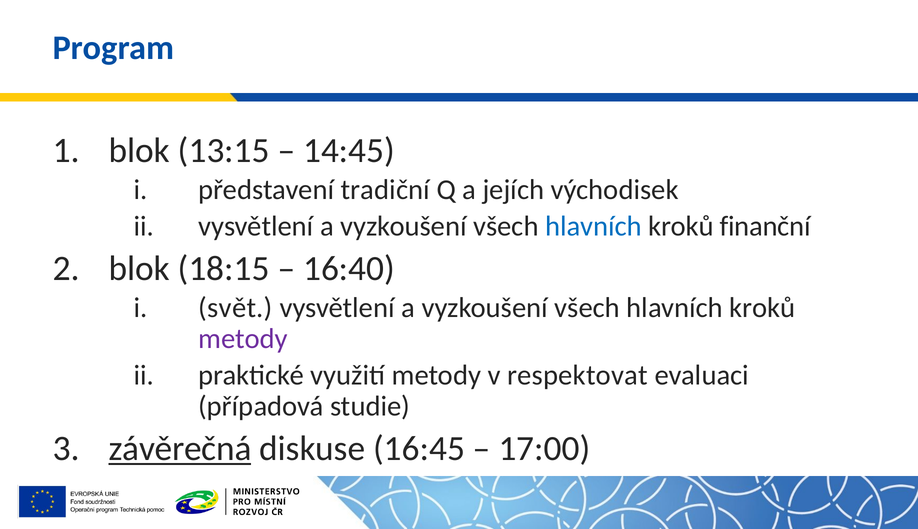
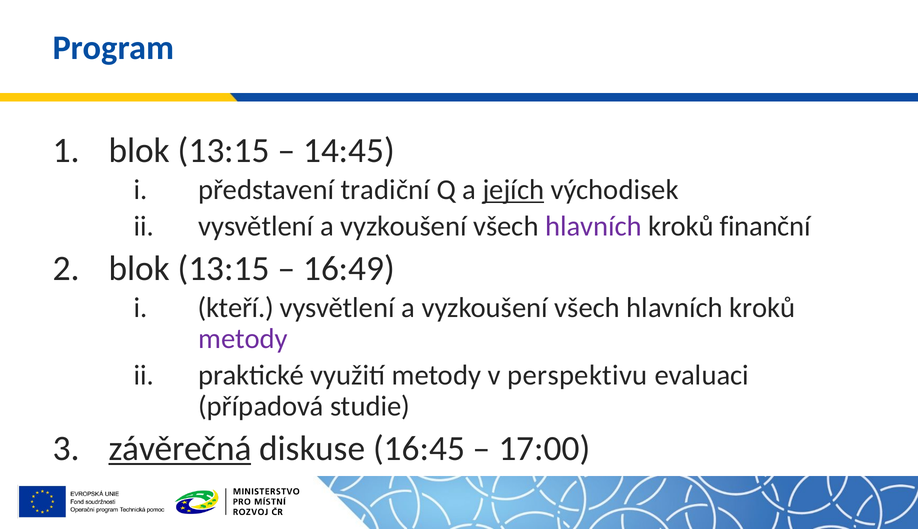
jejích underline: none -> present
hlavních at (593, 226) colour: blue -> purple
18:15 at (224, 269): 18:15 -> 13:15
16:40: 16:40 -> 16:49
svět: svět -> kteří
respektovat: respektovat -> perspektivu
